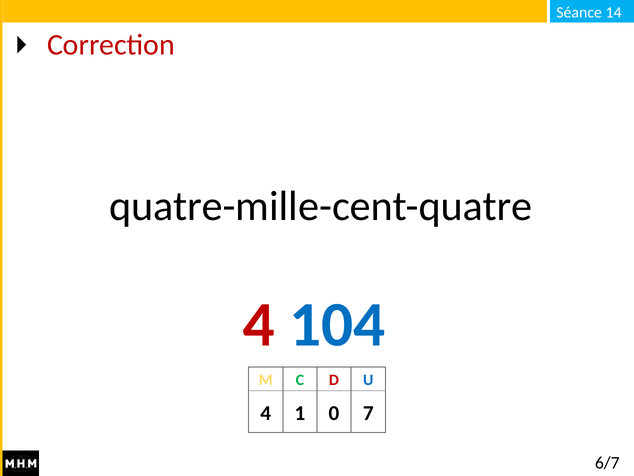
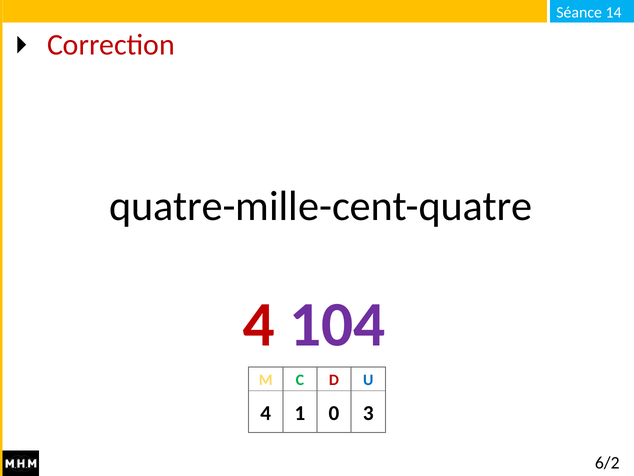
104 colour: blue -> purple
7: 7 -> 3
6/7: 6/7 -> 6/2
